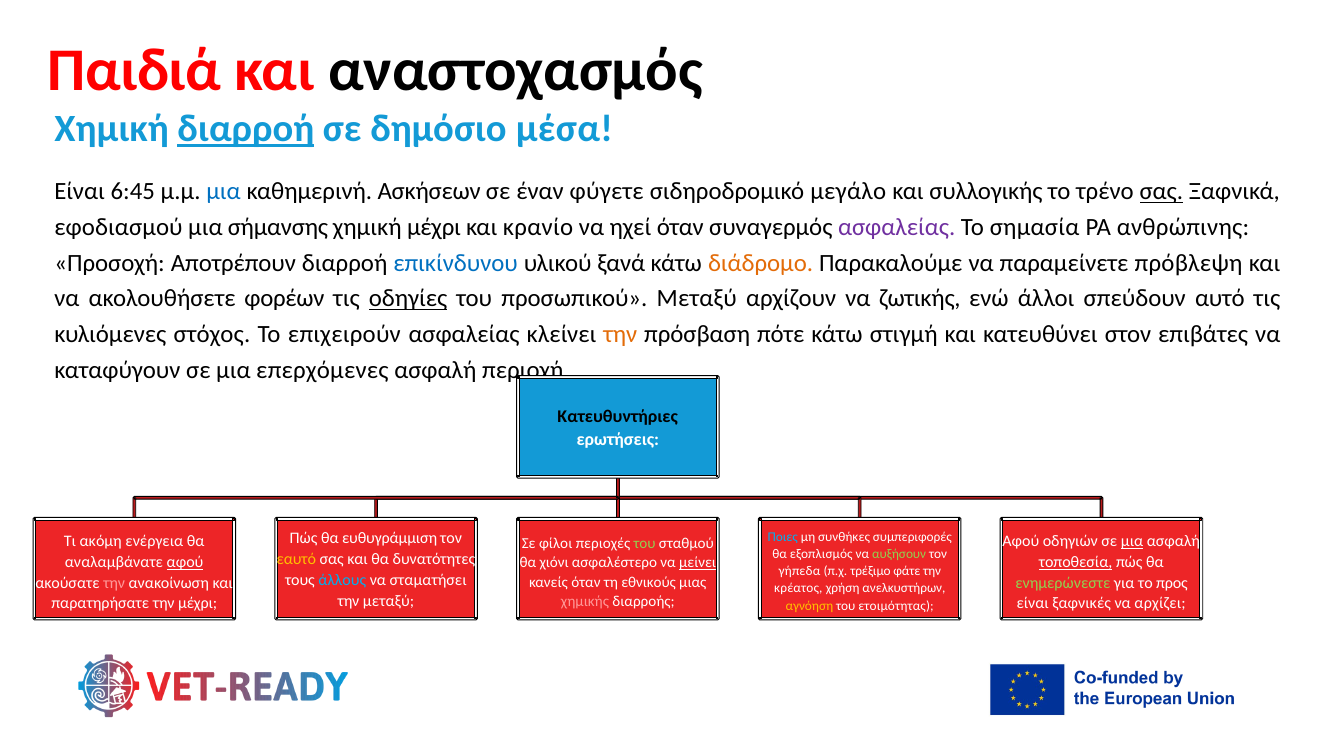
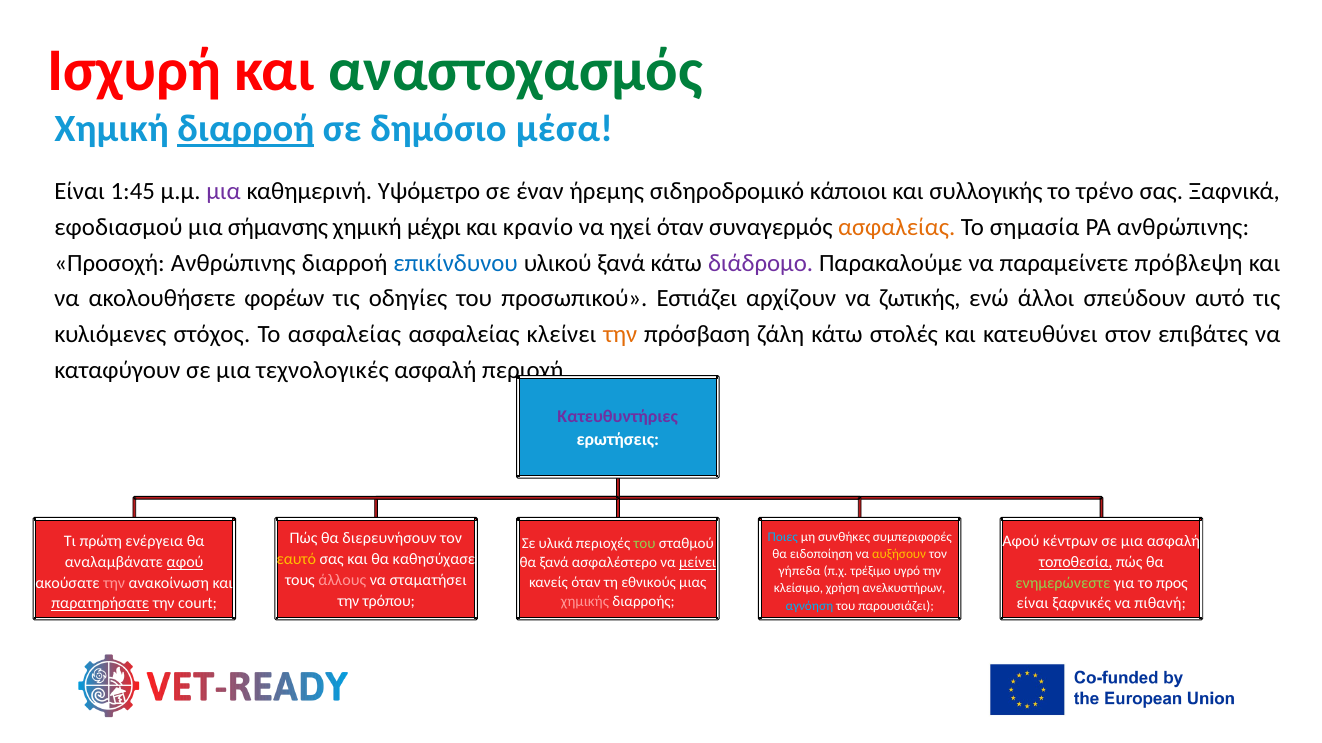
Παιδιά: Παιδιά -> Ισχυρή
αναστοχασμός colour: black -> green
6:45: 6:45 -> 1:45
μια at (224, 192) colour: blue -> purple
Ασκήσεων: Ασκήσεων -> Υψόμετρο
φύγετε: φύγετε -> ήρεμης
μεγάλο: μεγάλο -> κάποιοι
σας at (1161, 192) underline: present -> none
ασφαλείας at (897, 228) colour: purple -> orange
Προσοχή Αποτρέπουν: Αποτρέπουν -> Ανθρώπινης
διάδρομο colour: orange -> purple
οδηγίες underline: present -> none
προσωπικού Μεταξύ: Μεταξύ -> Εστιάζει
Το επιχειρούν: επιχειρούν -> ασφαλείας
πότε: πότε -> ζάλη
στιγμή: στιγμή -> στολές
επερχόμενες: επερχόμενες -> τεχνολογικές
Κατευθυντήριες colour: black -> purple
ευθυγράμμιση: ευθυγράμμιση -> διερευνήσουν
ακόμη: ακόμη -> πρώτη
οδηγιών: οδηγιών -> κέντρων
μια at (1132, 542) underline: present -> none
φίλοι: φίλοι -> υλικά
εξοπλισμός: εξοπλισμός -> ειδοποίηση
αυξήσουν colour: light green -> yellow
δυνατότητες: δυνατότητες -> καθησύχασε
θα χιόνι: χιόνι -> ξανά
φάτε: φάτε -> υγρό
άλλους colour: light blue -> pink
κρέατος: κρέατος -> κλείσιμο
την μεταξύ: μεταξύ -> τρόπου
παρατηρήσατε underline: none -> present
την μέχρι: μέχρι -> court
αρχίζει: αρχίζει -> πιθανή
αγνόηση colour: yellow -> light blue
ετοιμότητας: ετοιμότητας -> παρουσιάζει
